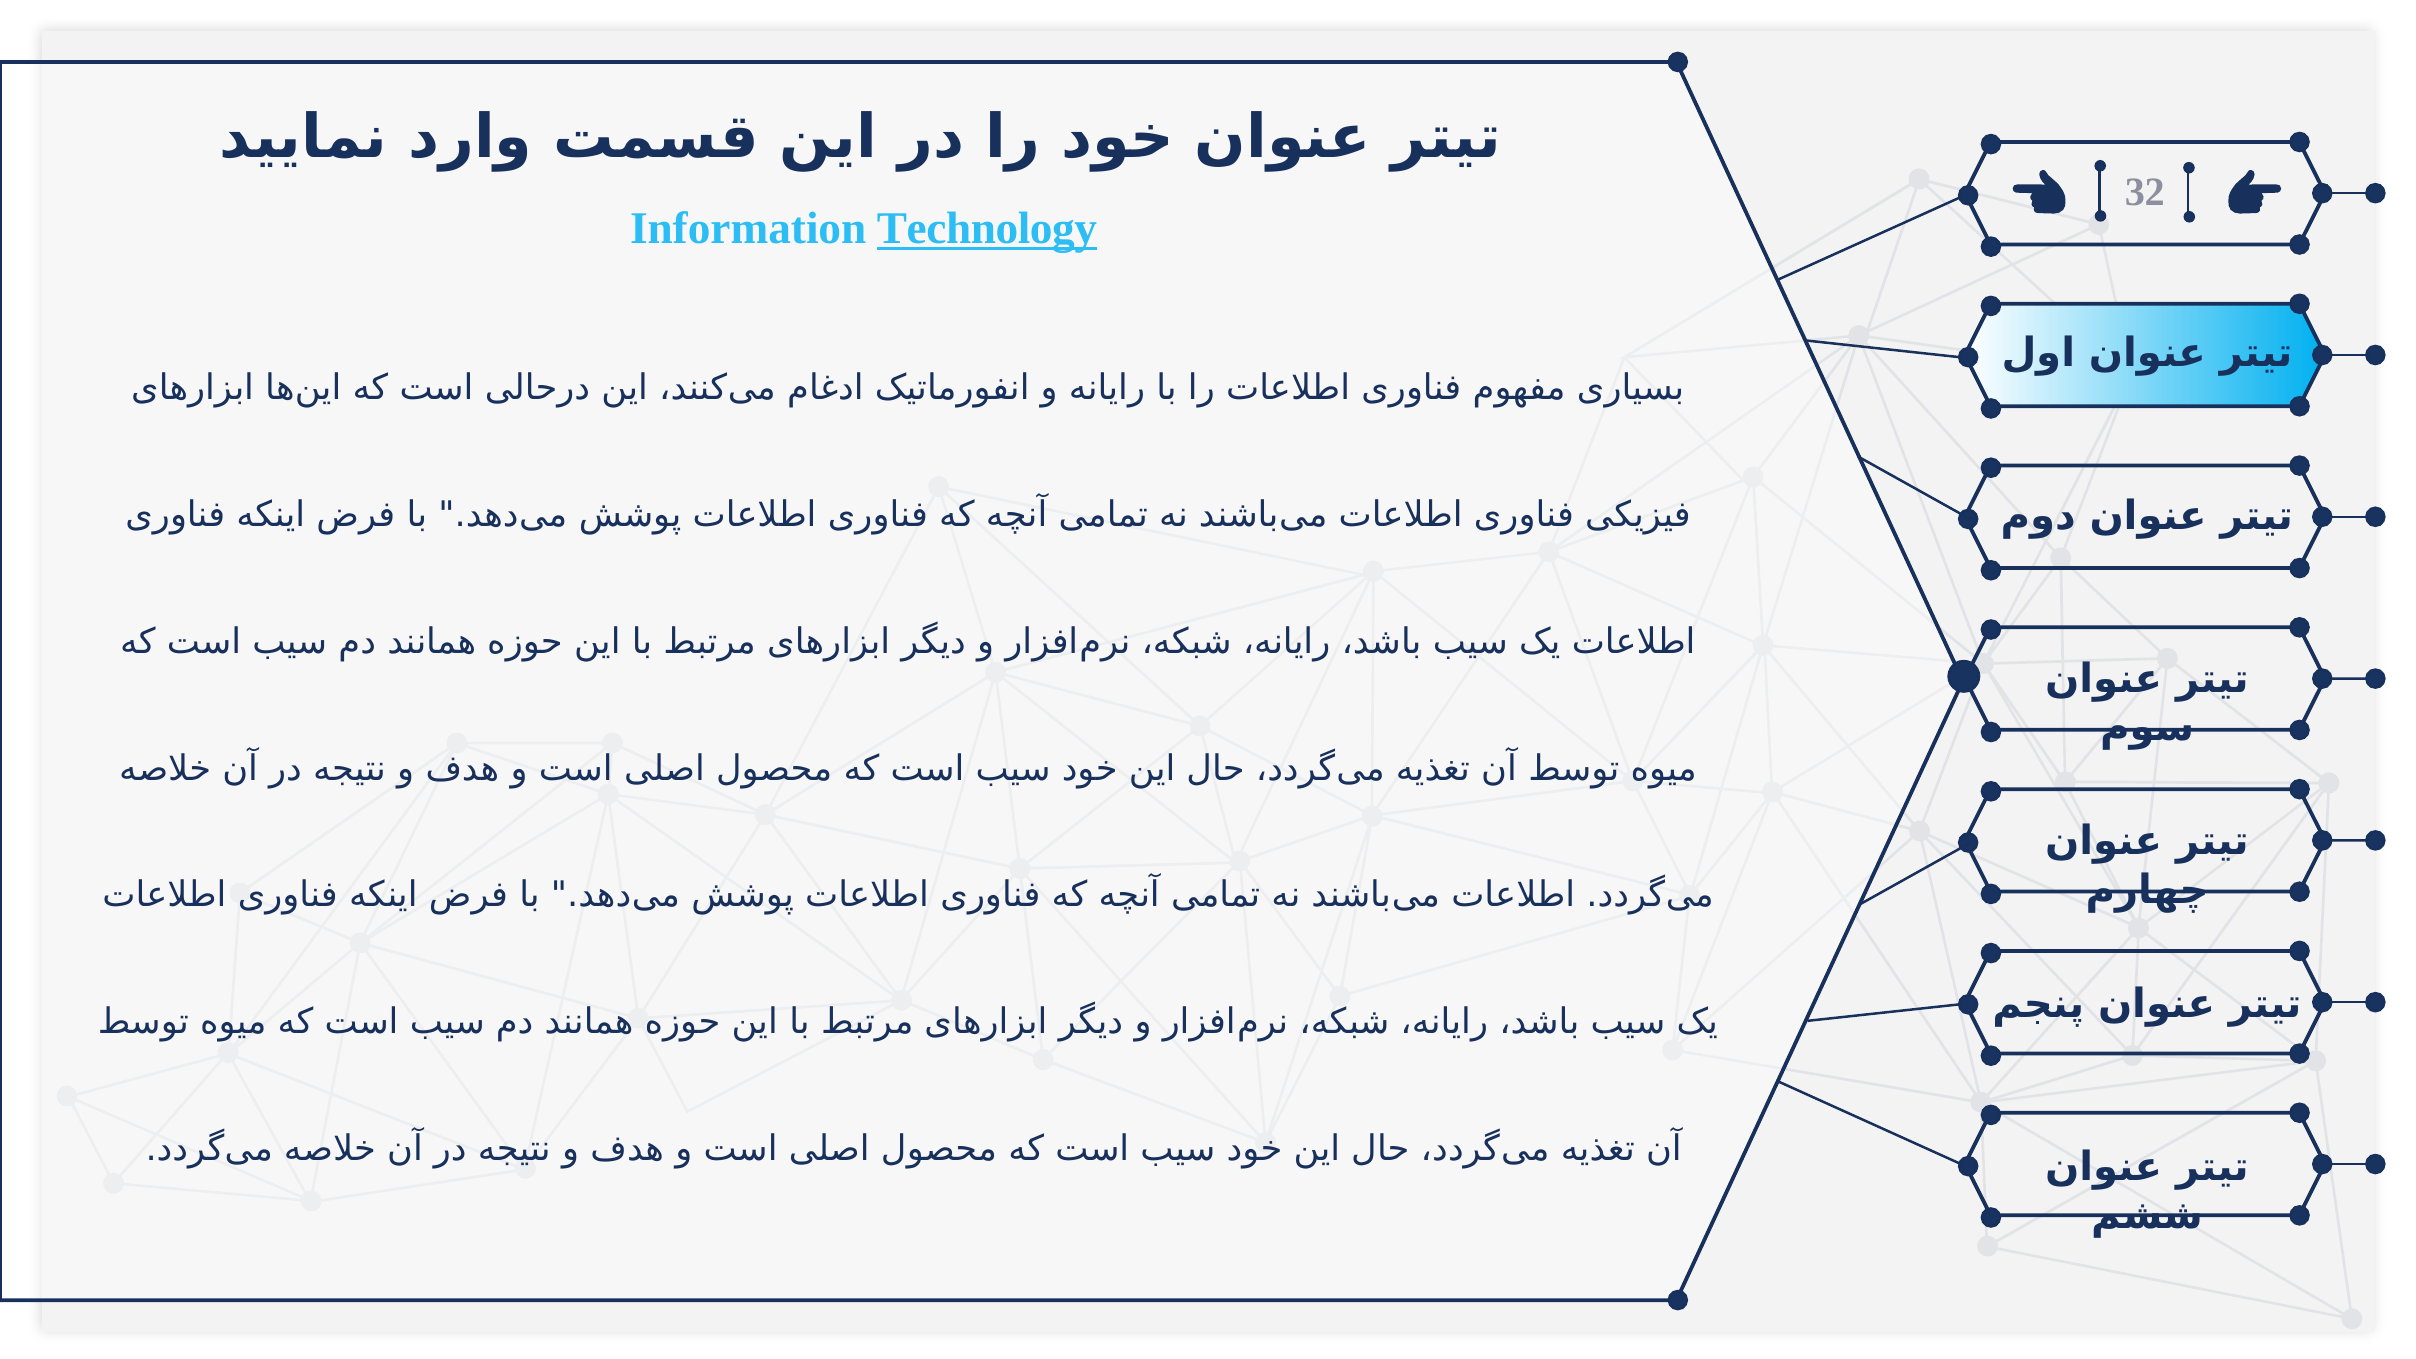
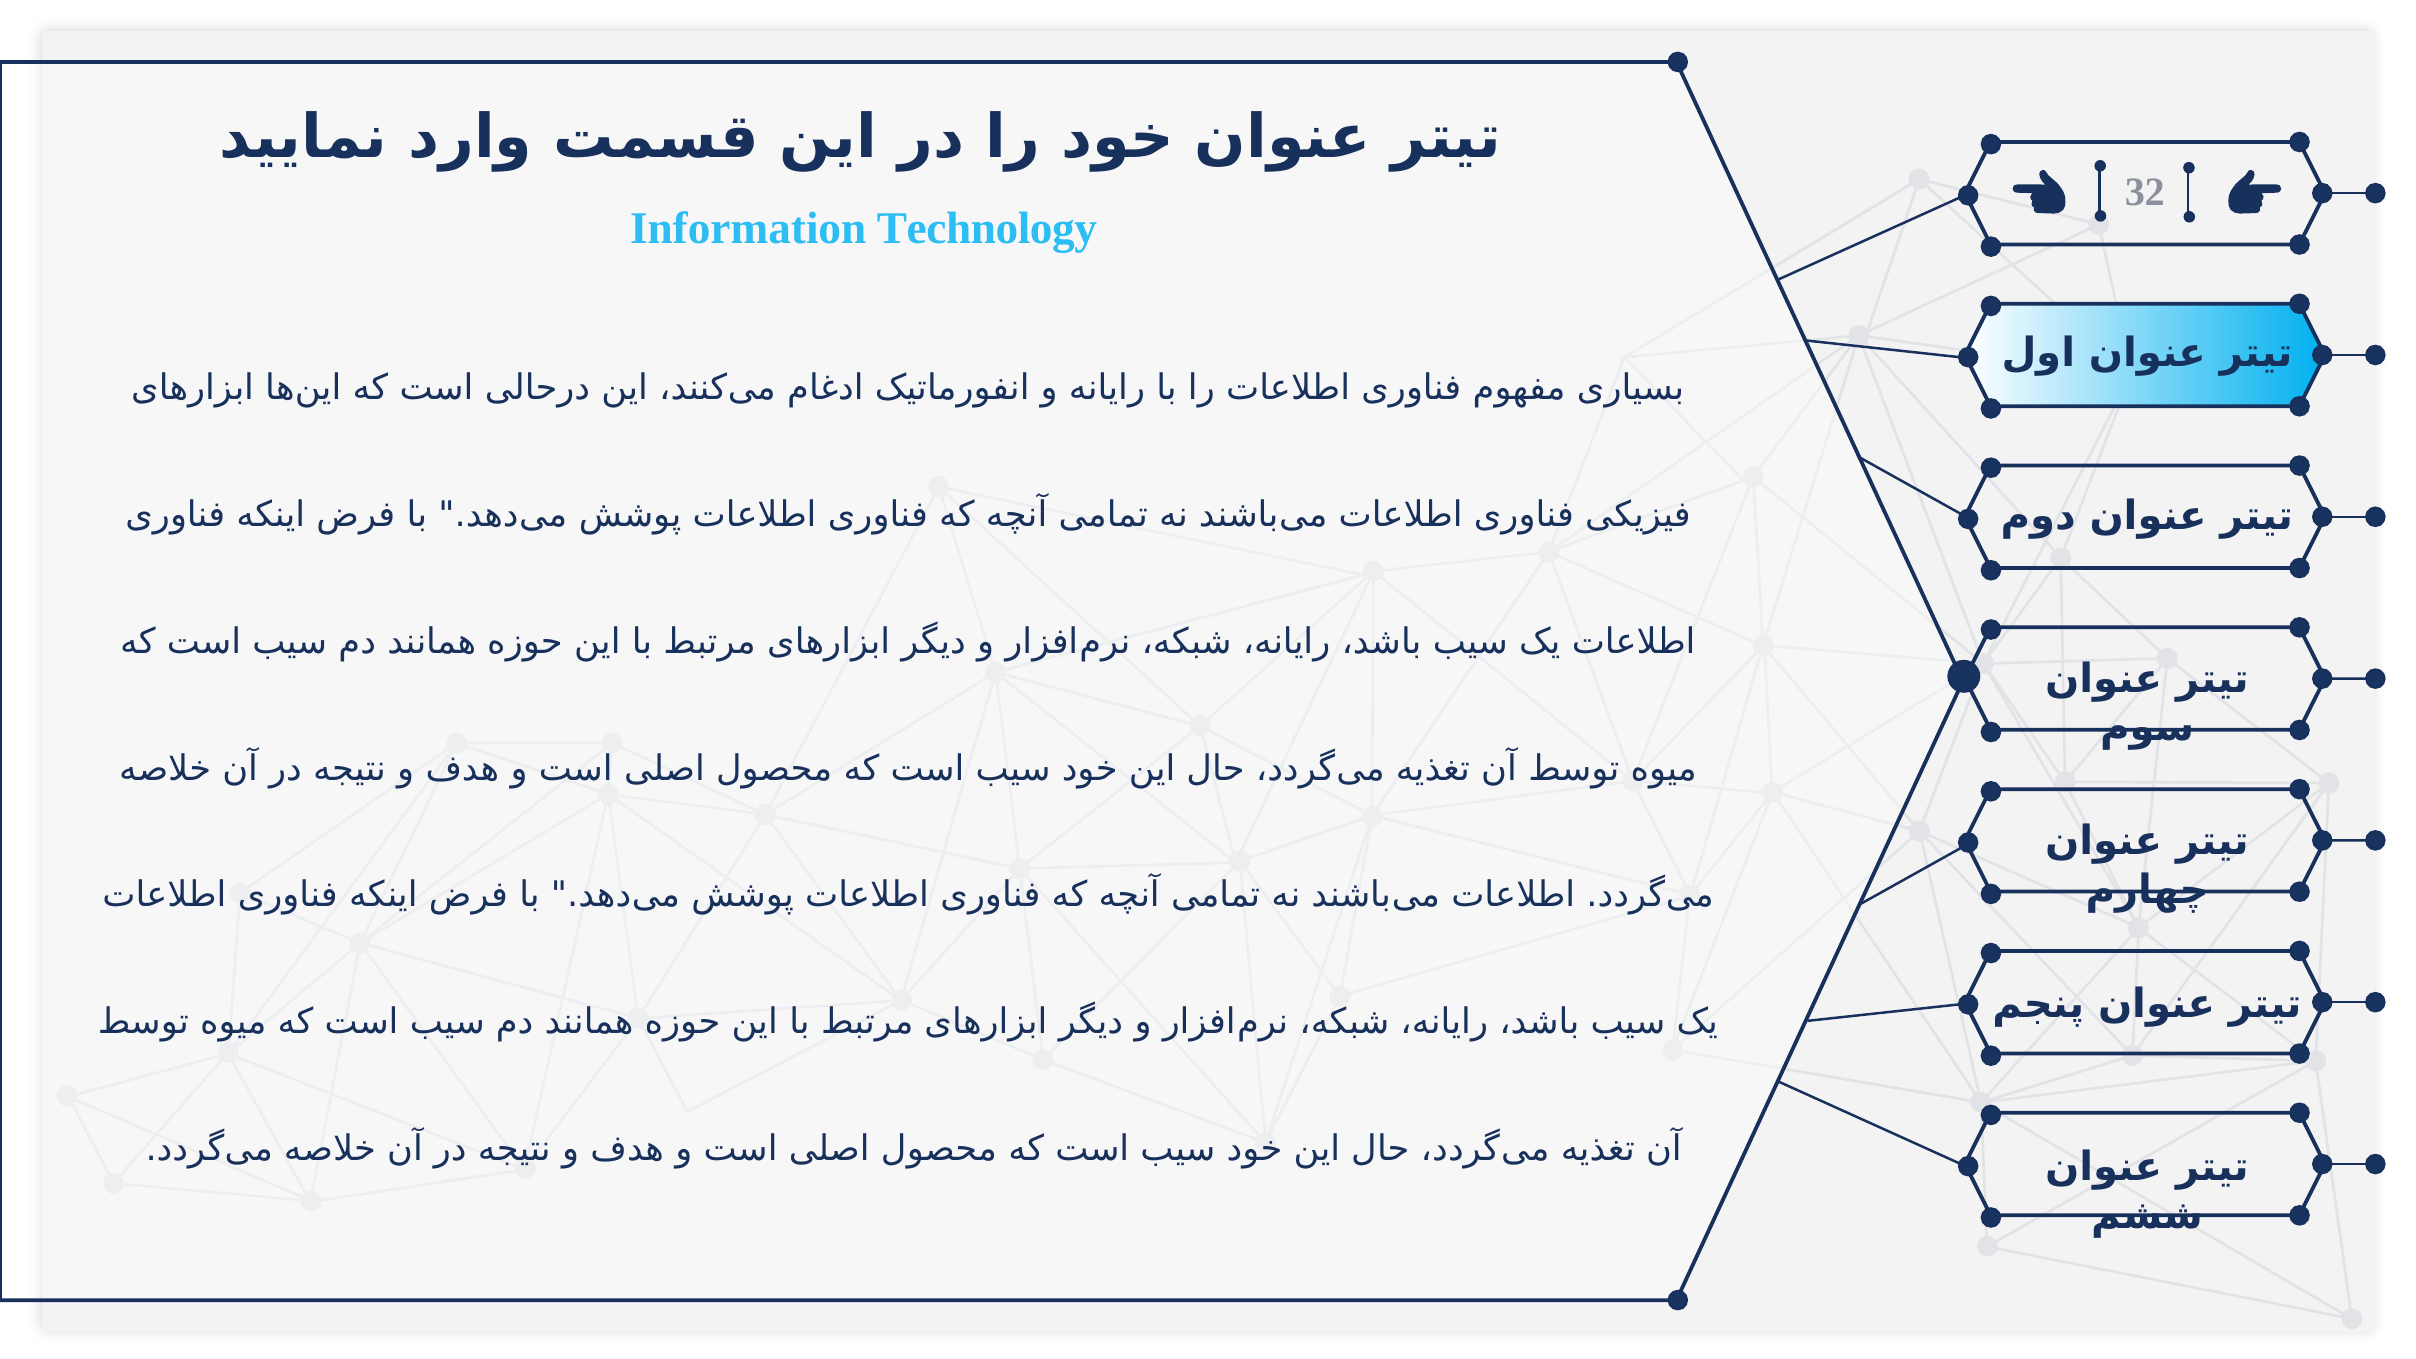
Technology underline: present -> none
